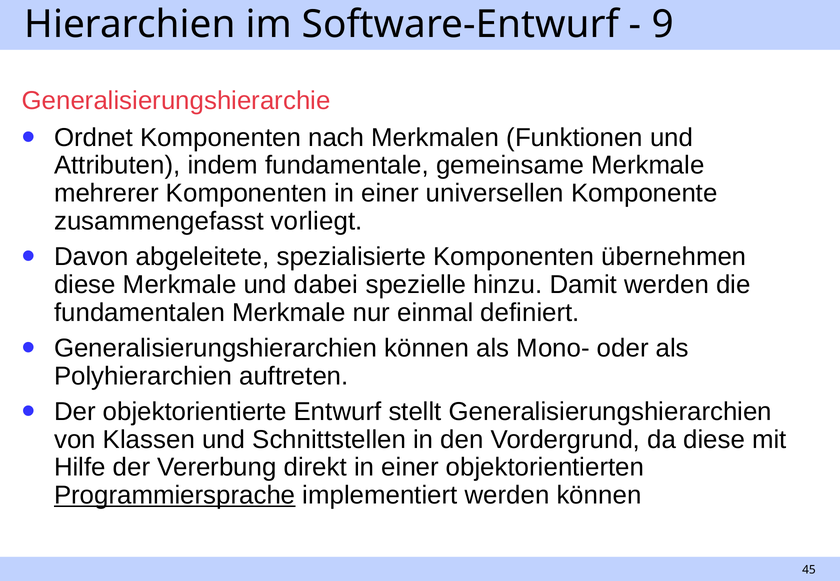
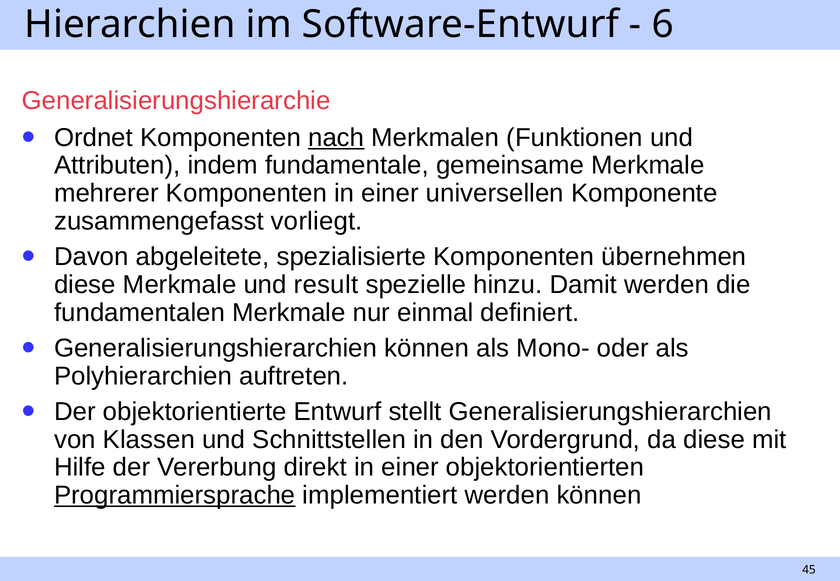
9: 9 -> 6
nach underline: none -> present
dabei: dabei -> result
